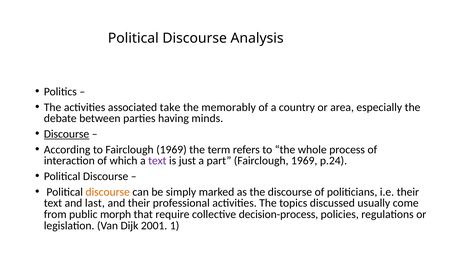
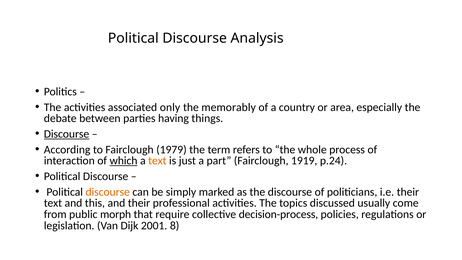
take: take -> only
minds: minds -> things
to Fairclough 1969: 1969 -> 1979
which underline: none -> present
text at (157, 161) colour: purple -> orange
part Fairclough 1969: 1969 -> 1919
last: last -> this
1: 1 -> 8
